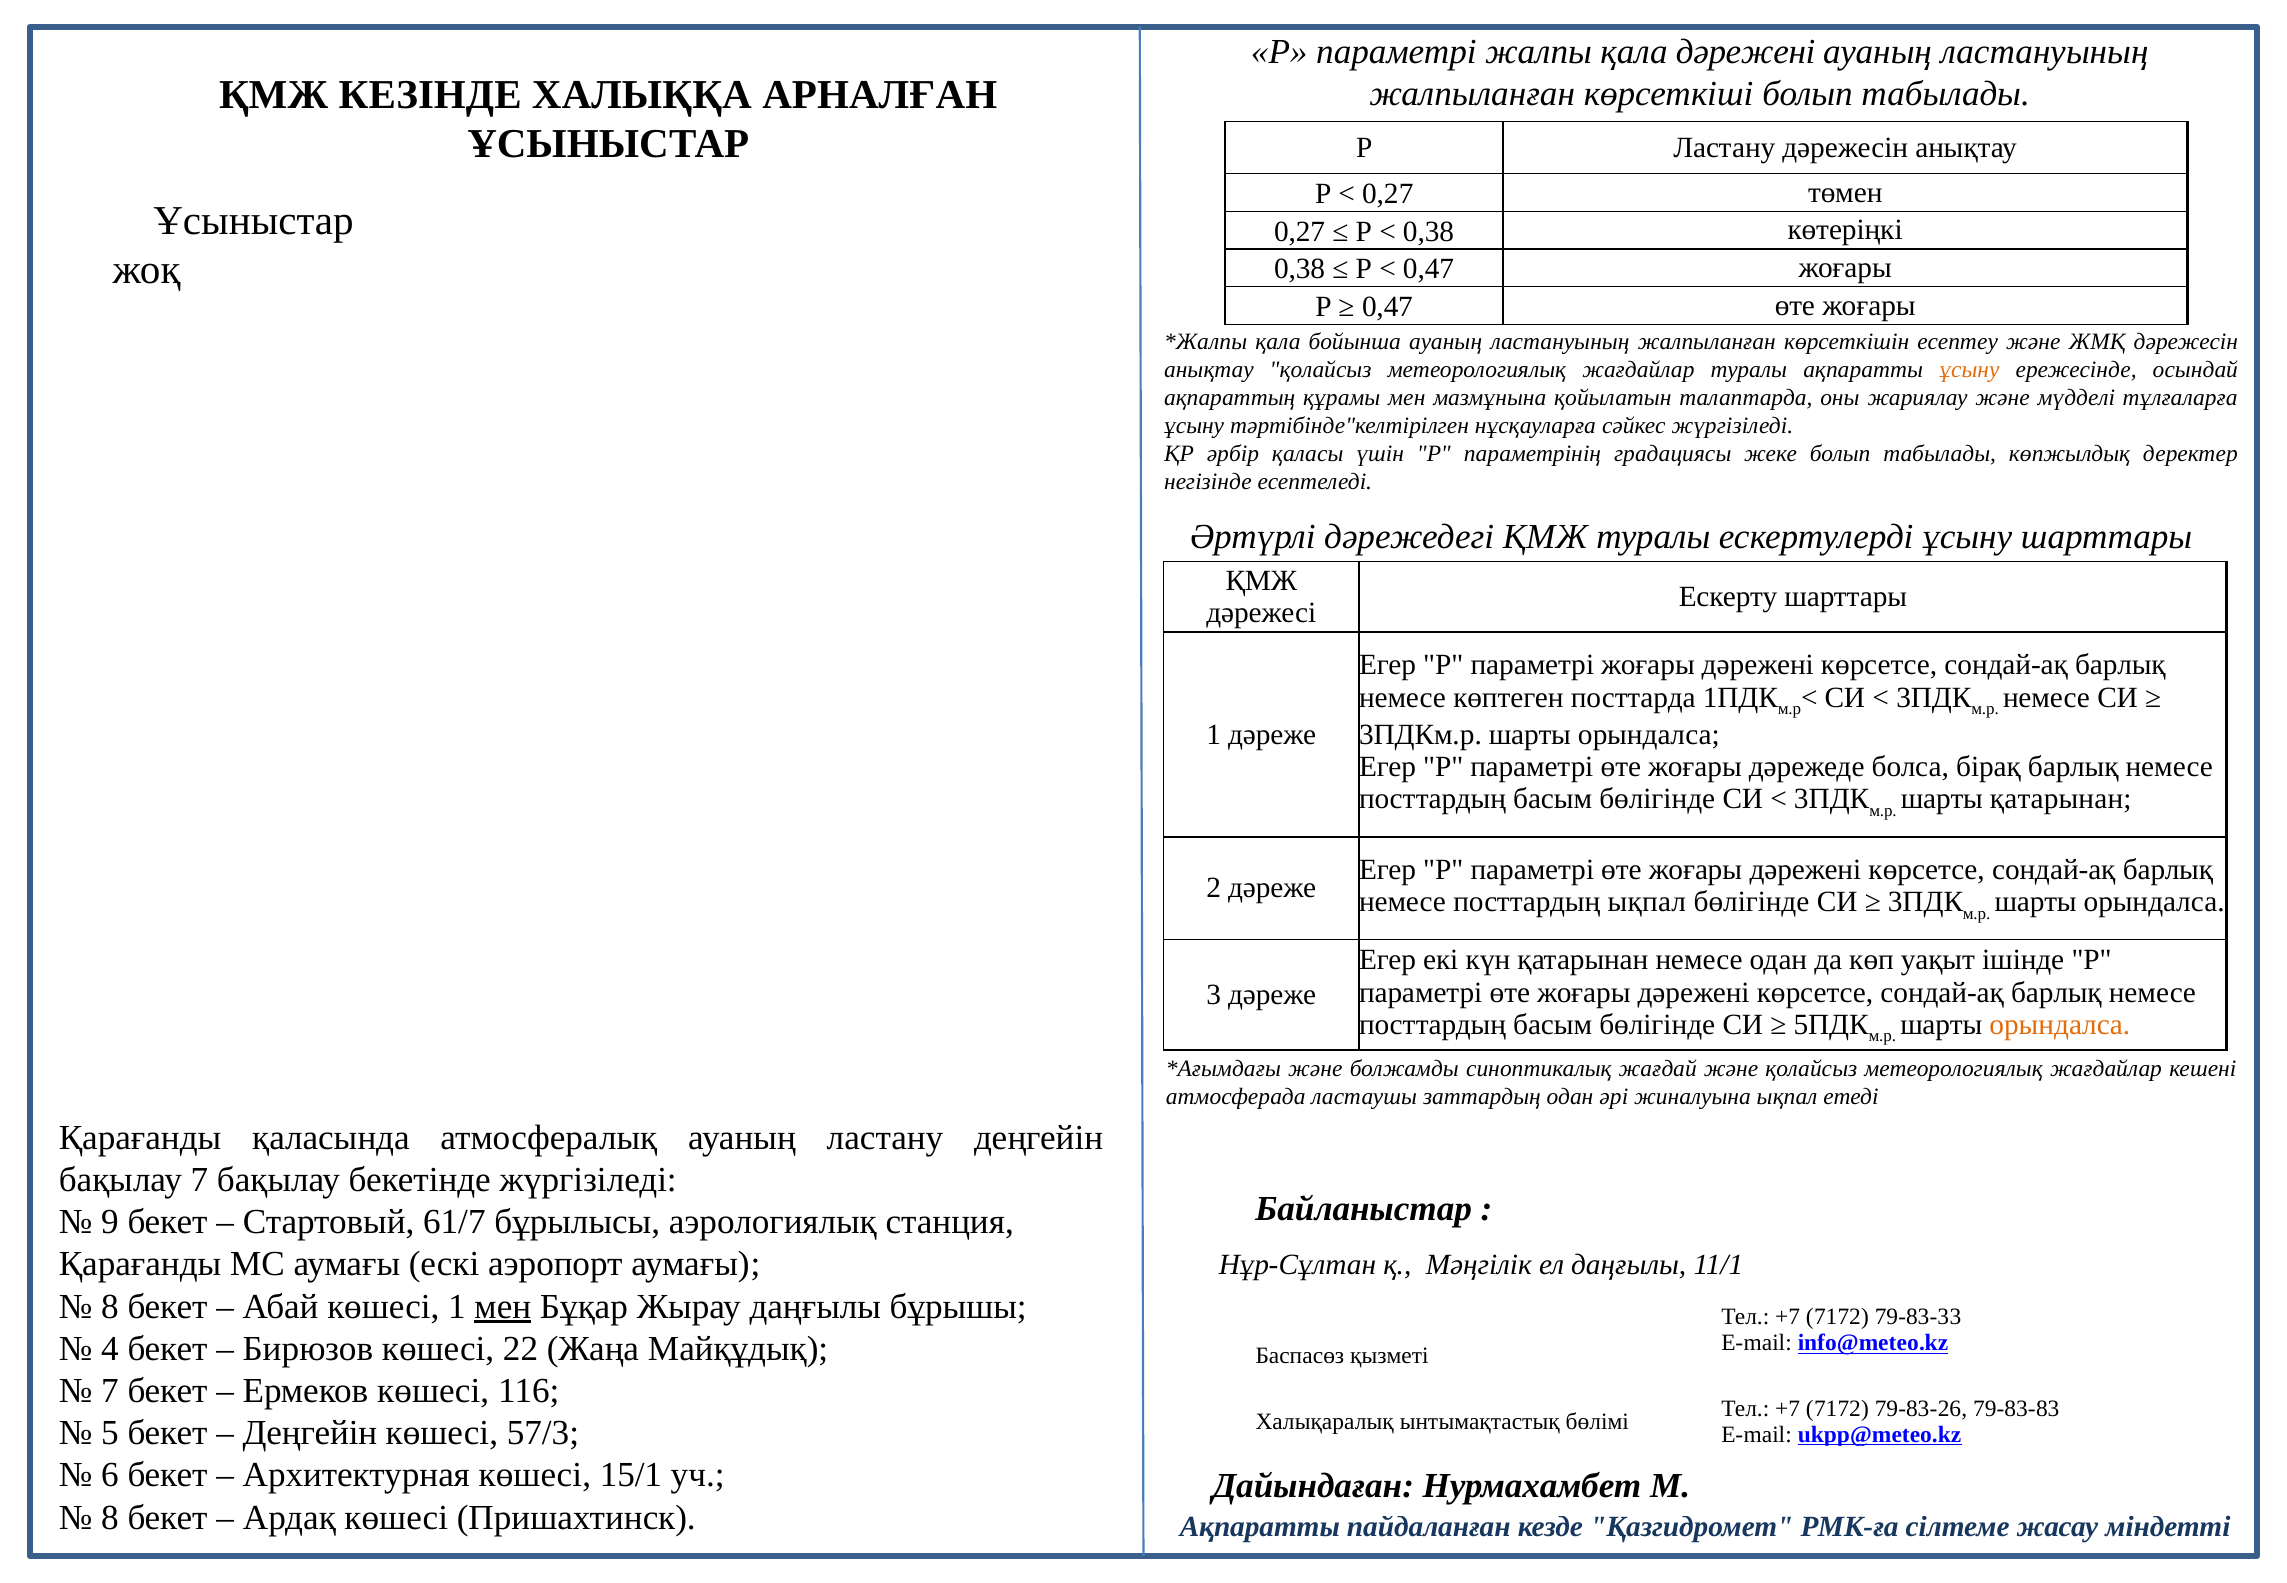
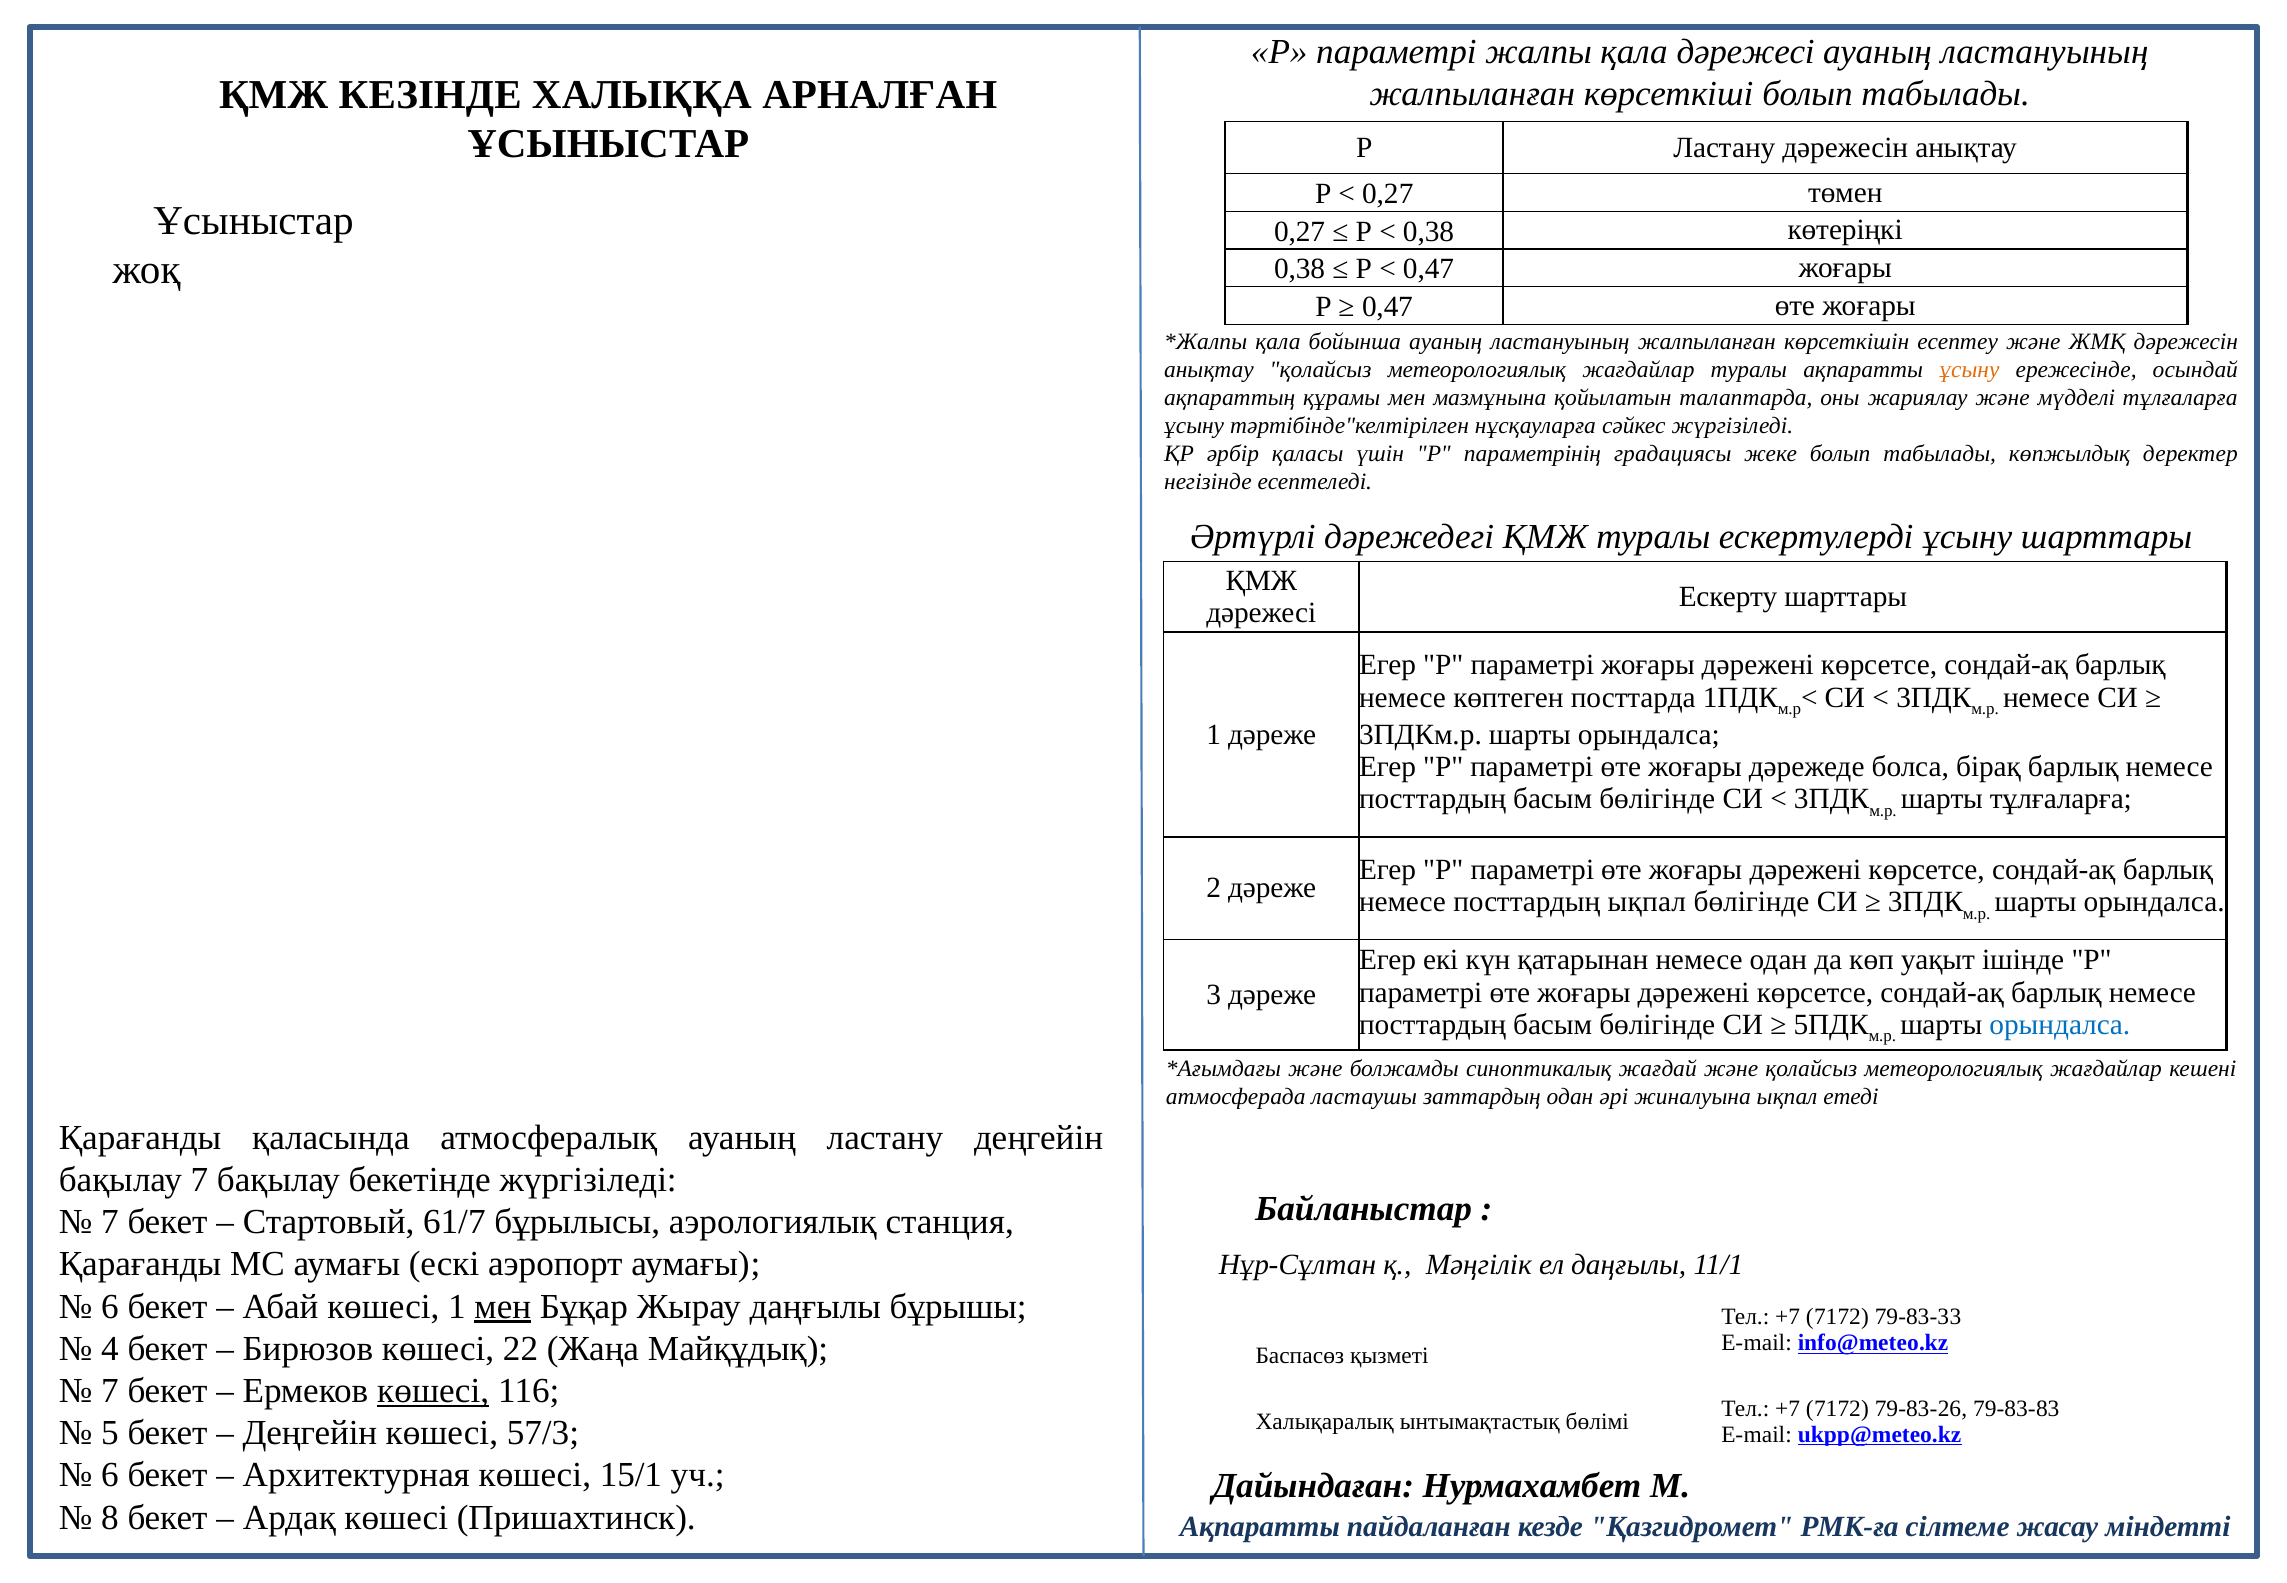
қала дәрежені: дәрежені -> дәрежесі
шарты қатарынан: қатарынан -> тұлғаларға
орындалса at (2060, 1025) colour: orange -> blue
9 at (110, 1222): 9 -> 7
8 at (110, 1307): 8 -> 6
көшесі at (433, 1391) underline: none -> present
